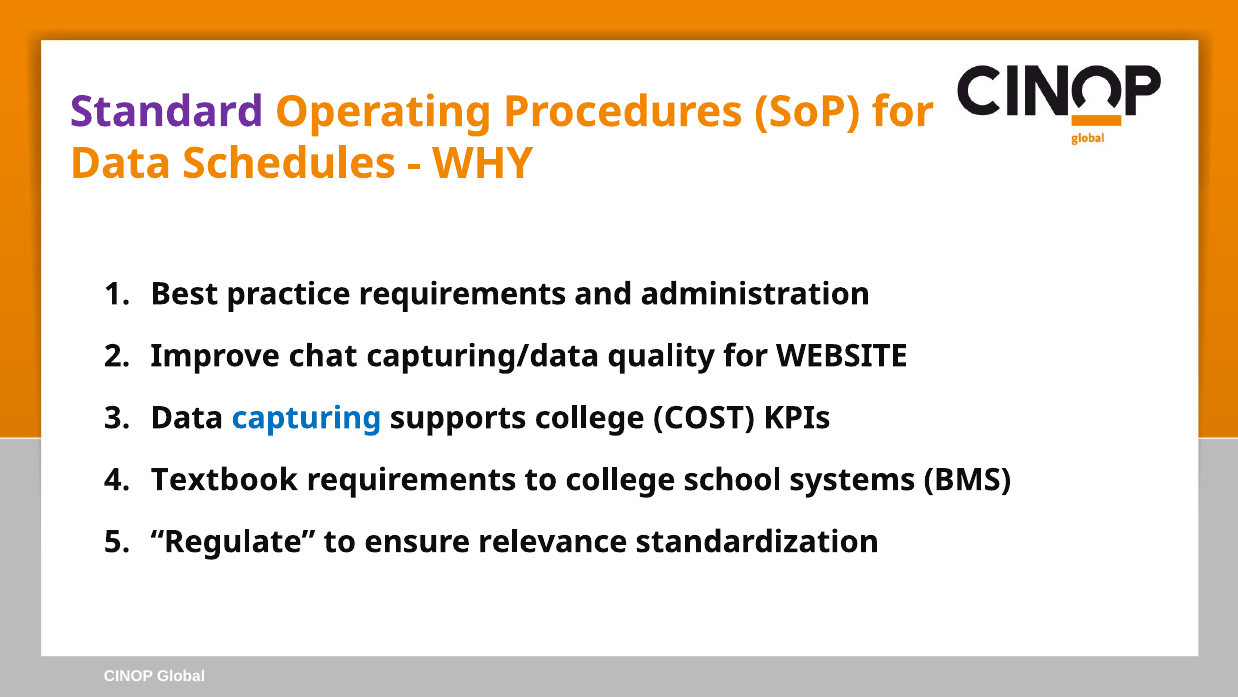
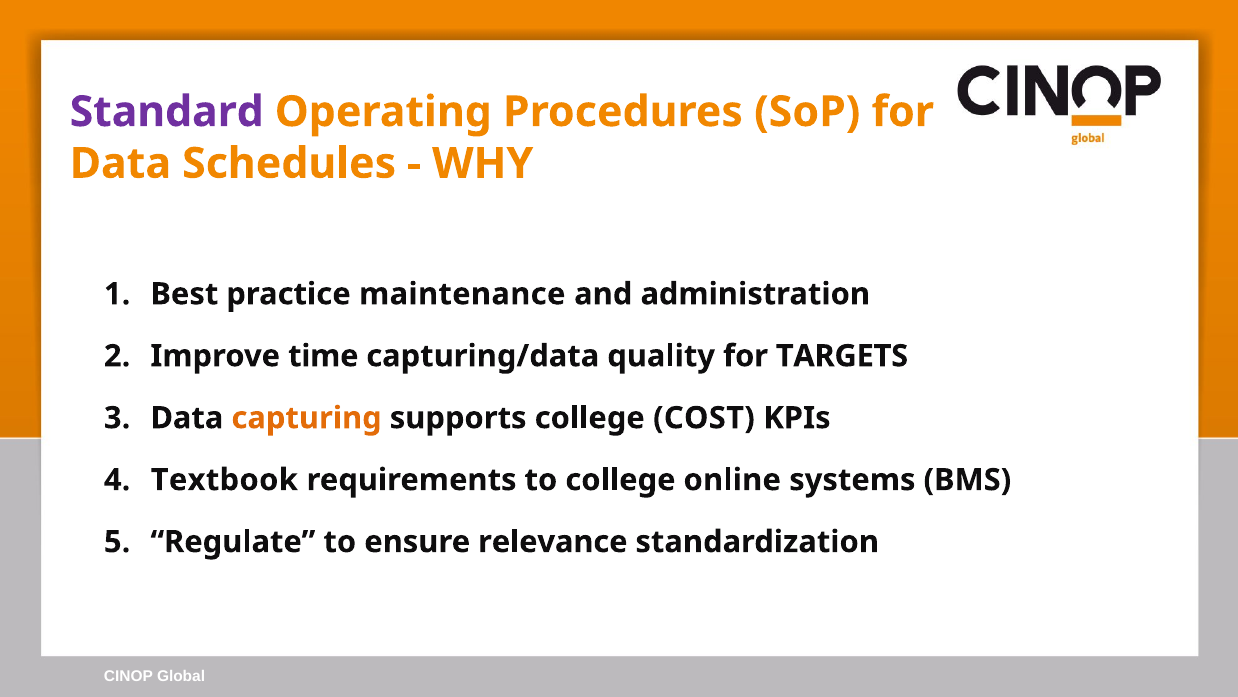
practice requirements: requirements -> maintenance
chat: chat -> time
WEBSITE: WEBSITE -> TARGETS
capturing colour: blue -> orange
school: school -> online
